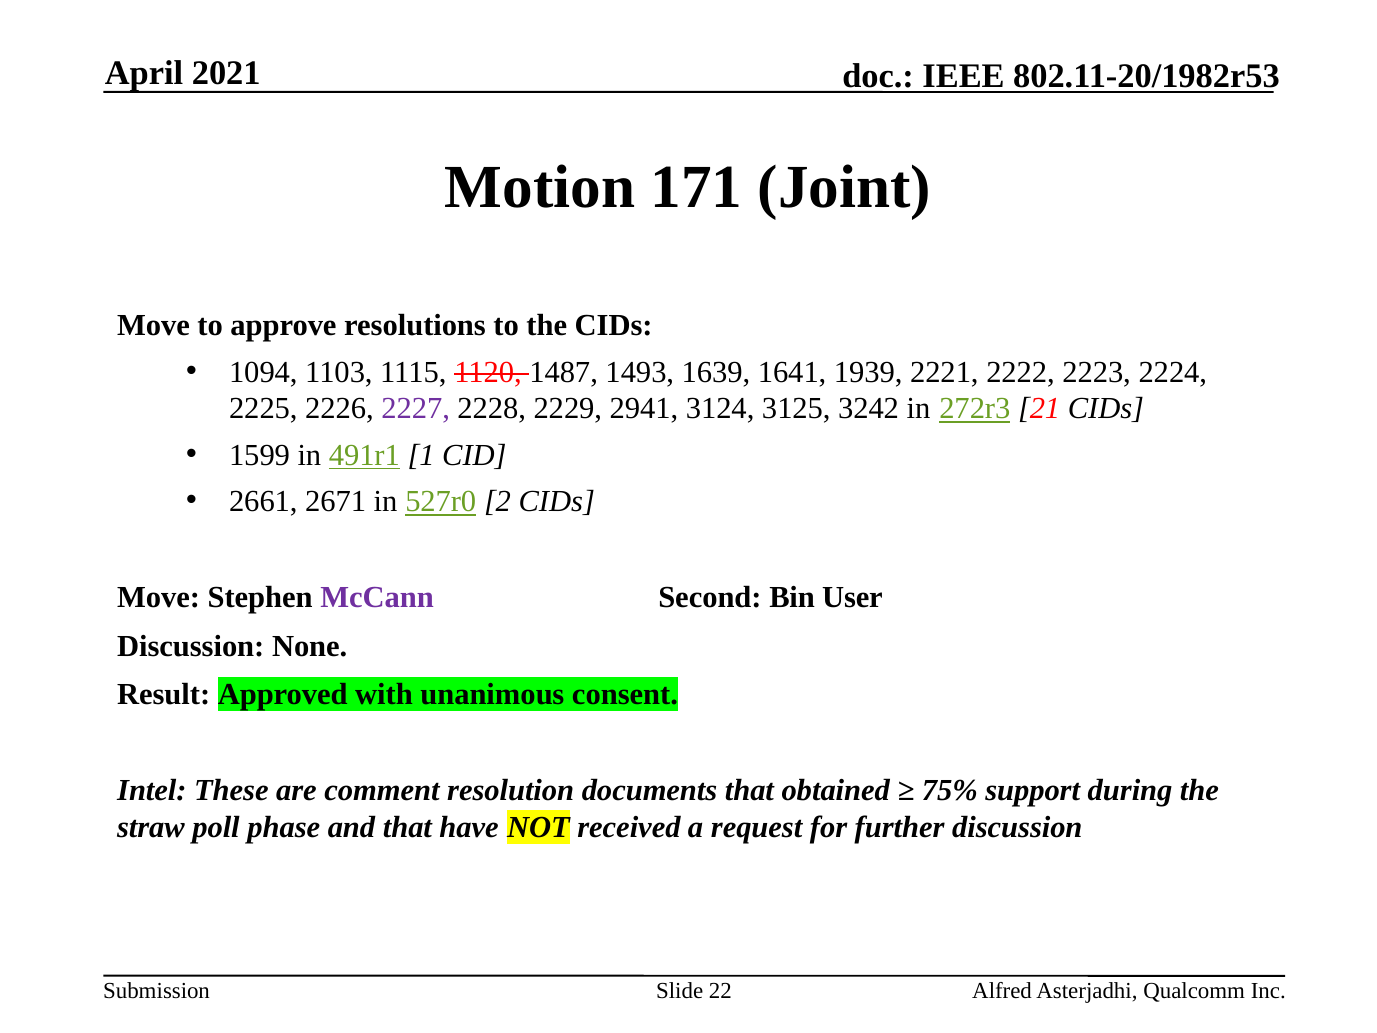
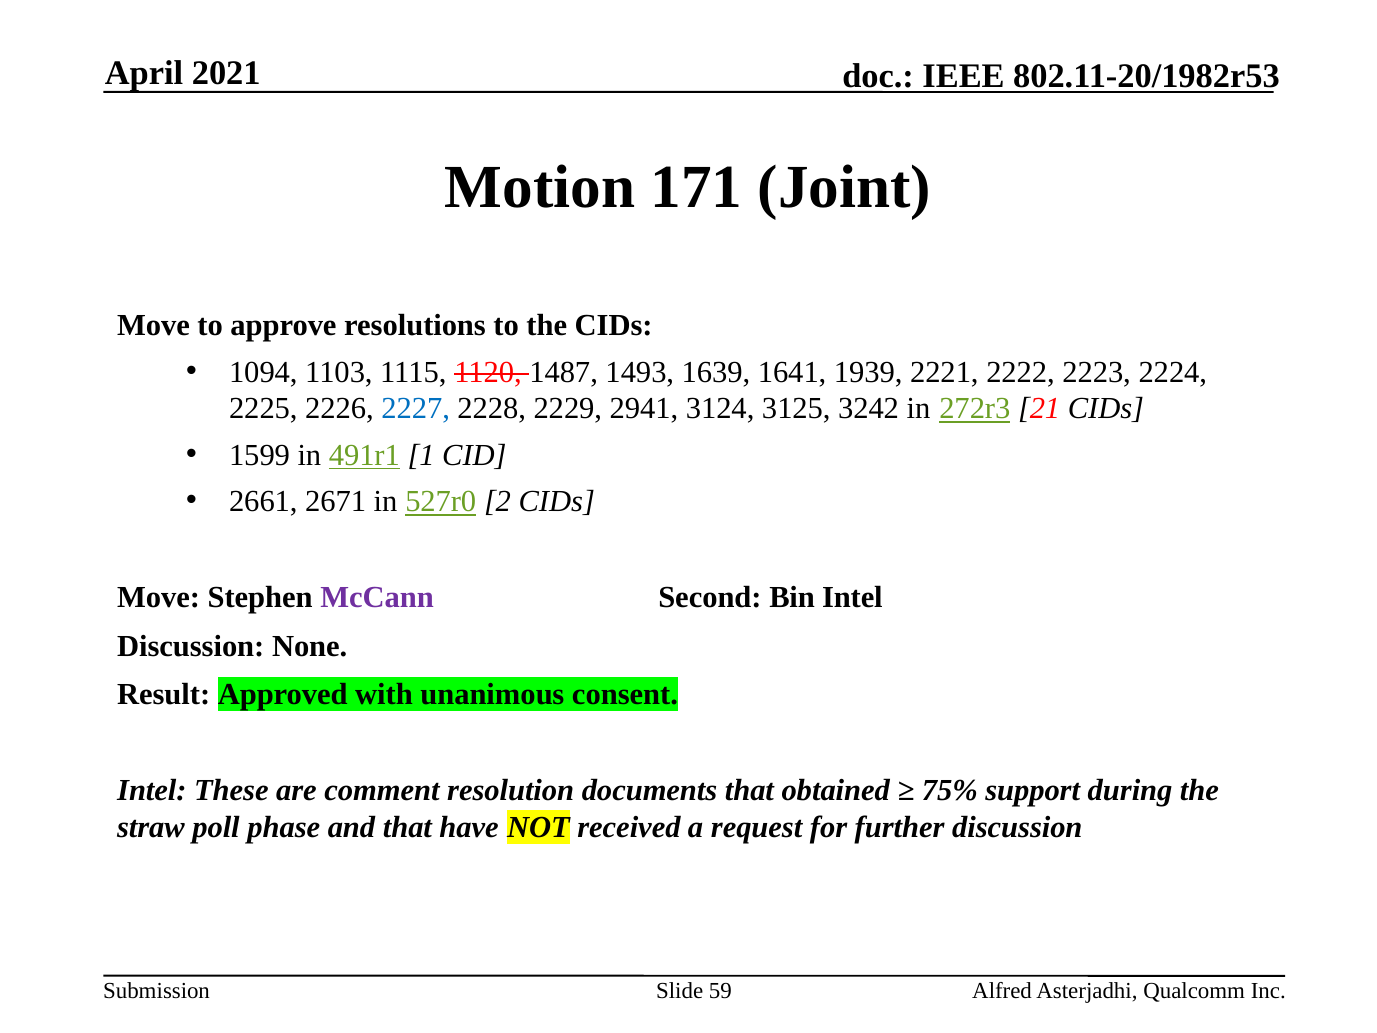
2227 colour: purple -> blue
Bin User: User -> Intel
22: 22 -> 59
